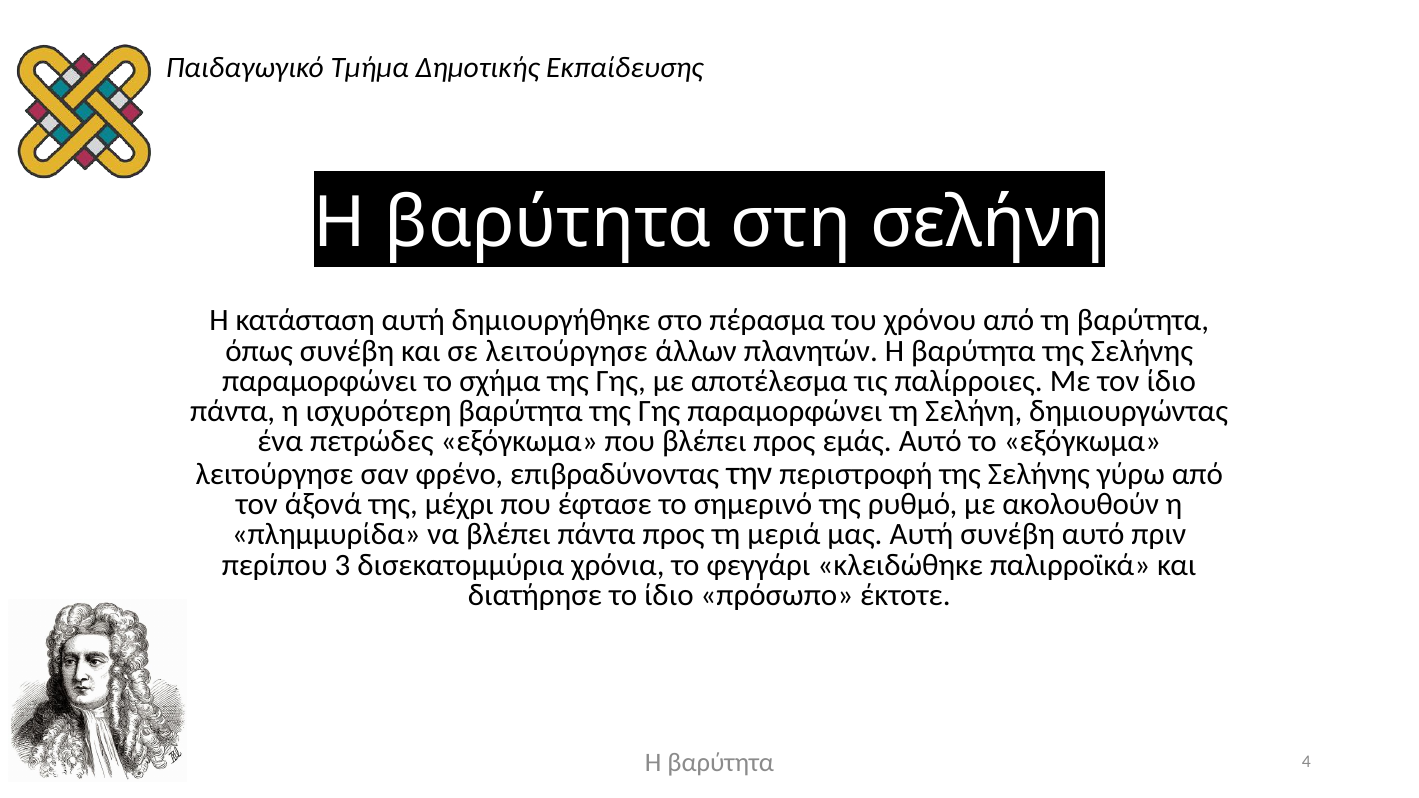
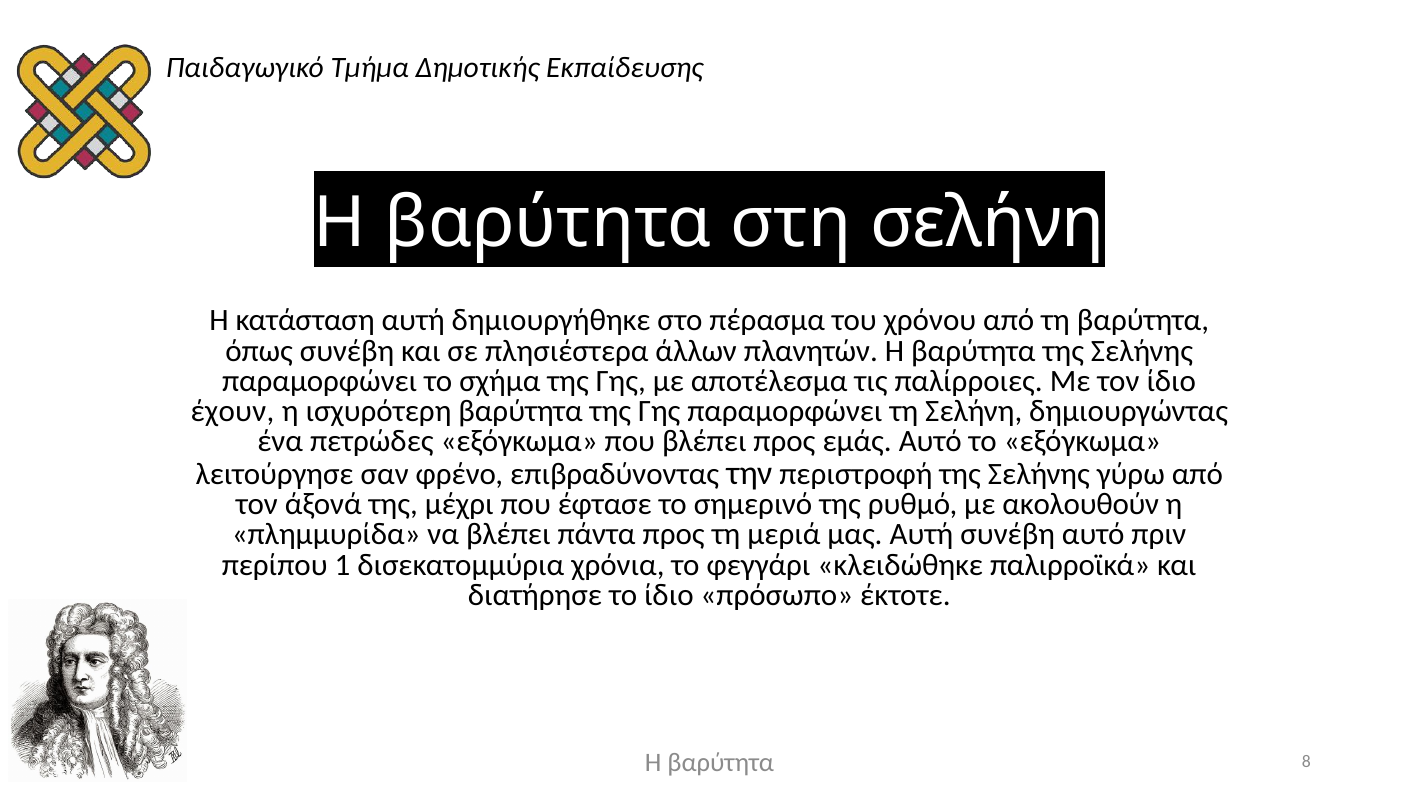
σε λειτούργησε: λειτούργησε -> πλησιέστερα
πάντα at (233, 411): πάντα -> έχουν
3: 3 -> 1
4: 4 -> 8
